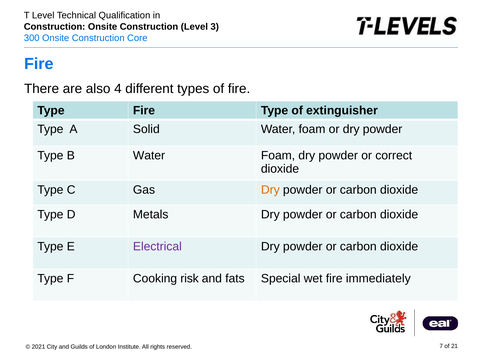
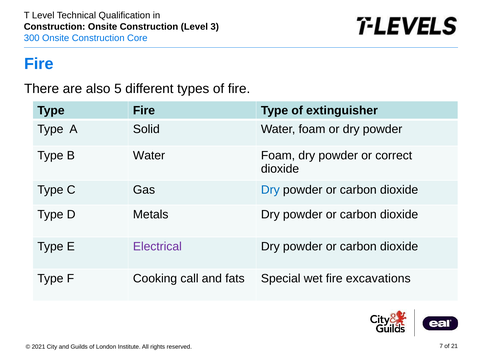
4: 4 -> 5
Dry at (270, 189) colour: orange -> blue
risk: risk -> call
immediately: immediately -> excavations
